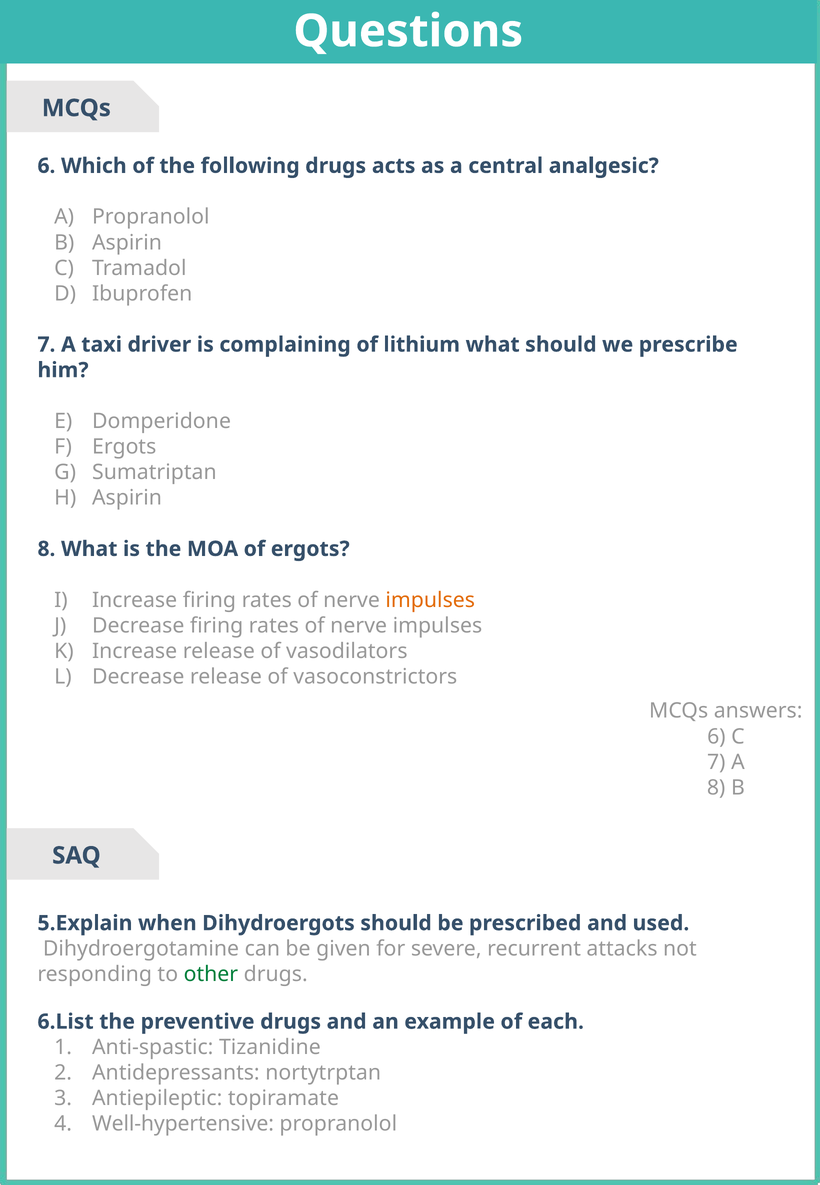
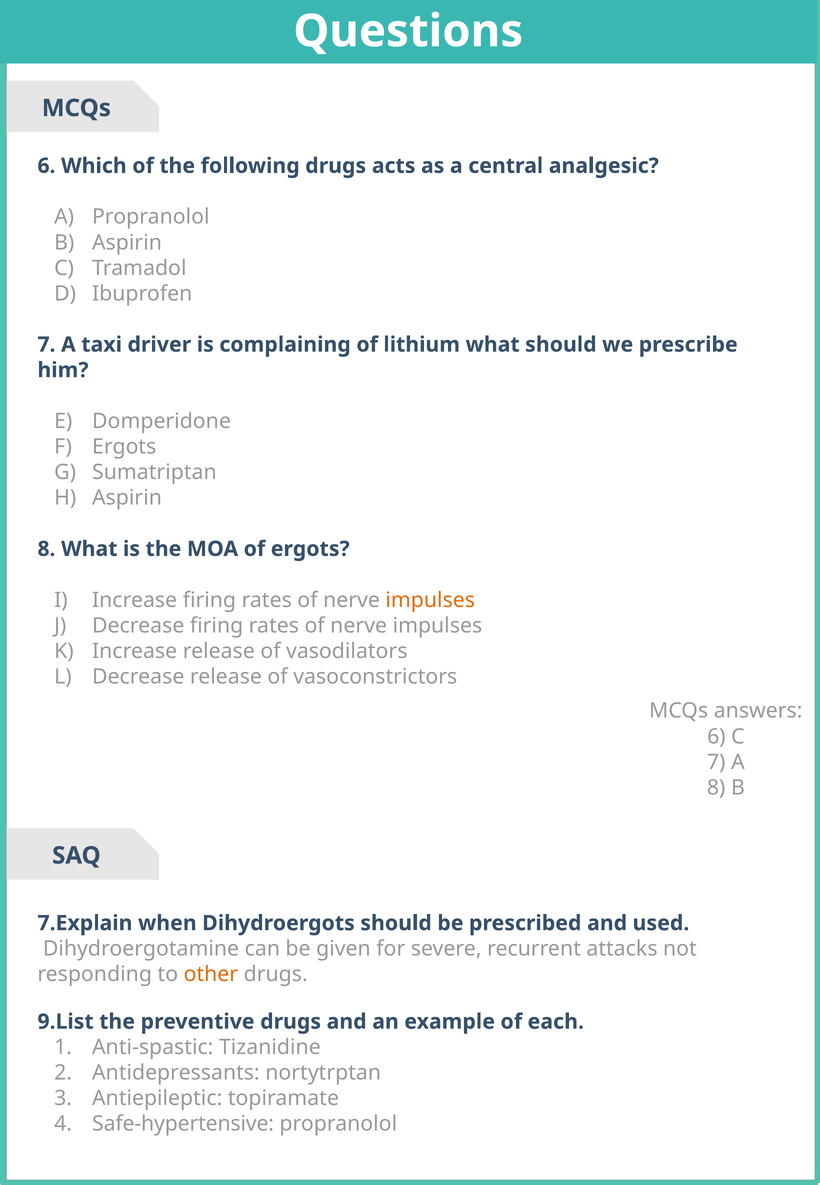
5.Explain: 5.Explain -> 7.Explain
other colour: green -> orange
6.List: 6.List -> 9.List
Well-hypertensive: Well-hypertensive -> Safe-hypertensive
